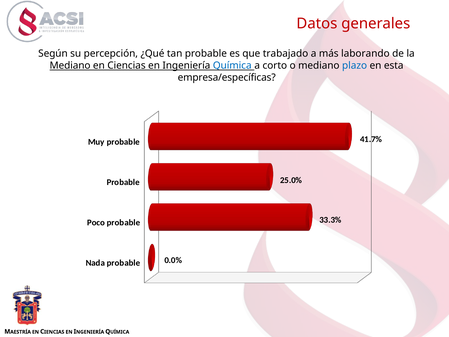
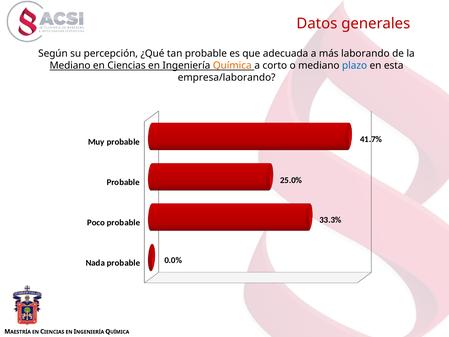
trabajado: trabajado -> adecuada
Química at (232, 65) colour: blue -> orange
empresa/específicas: empresa/específicas -> empresa/laborando
